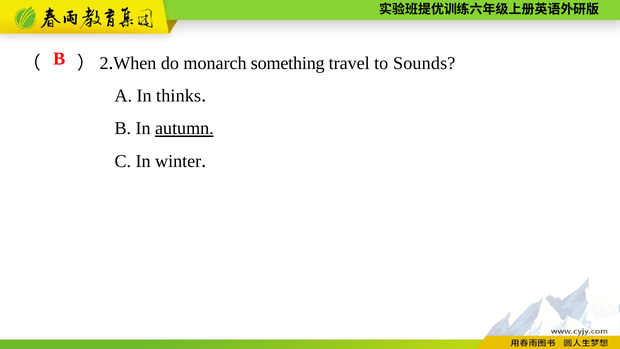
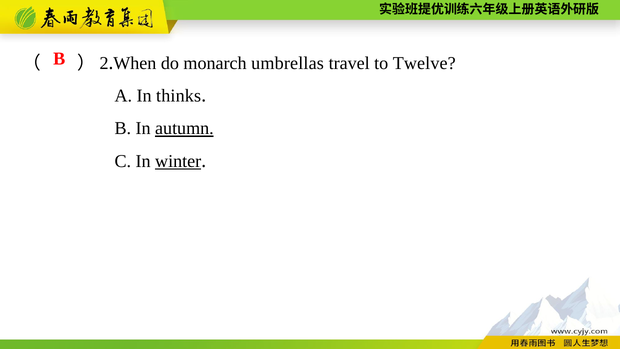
something: something -> umbrellas
Sounds: Sounds -> Twelve
winter underline: none -> present
